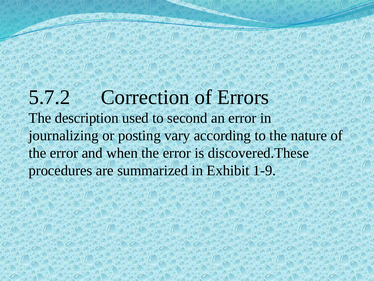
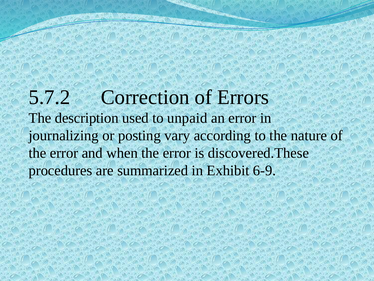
second: second -> unpaid
1-9: 1-9 -> 6-9
